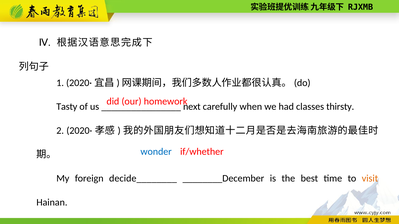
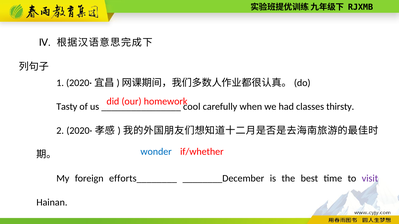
next: next -> cool
decide________: decide________ -> efforts________
visit colour: orange -> purple
